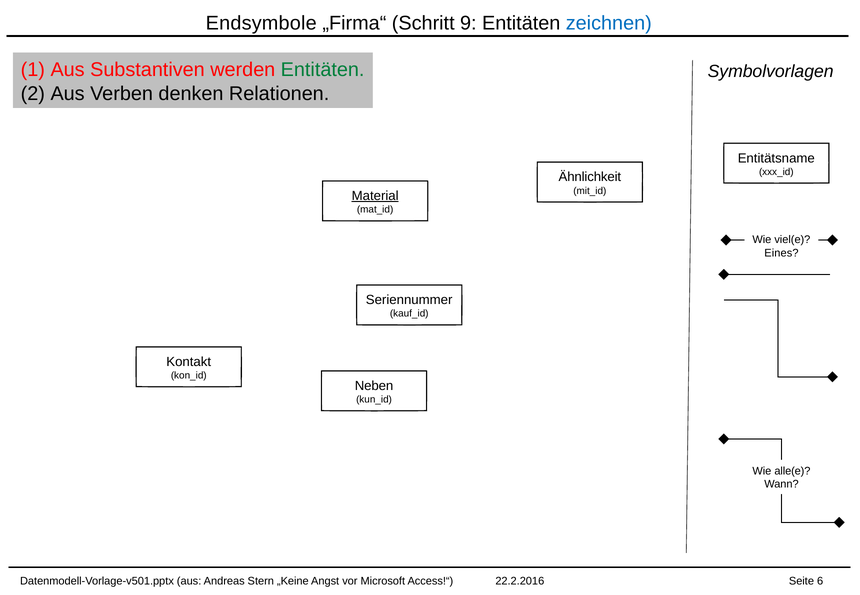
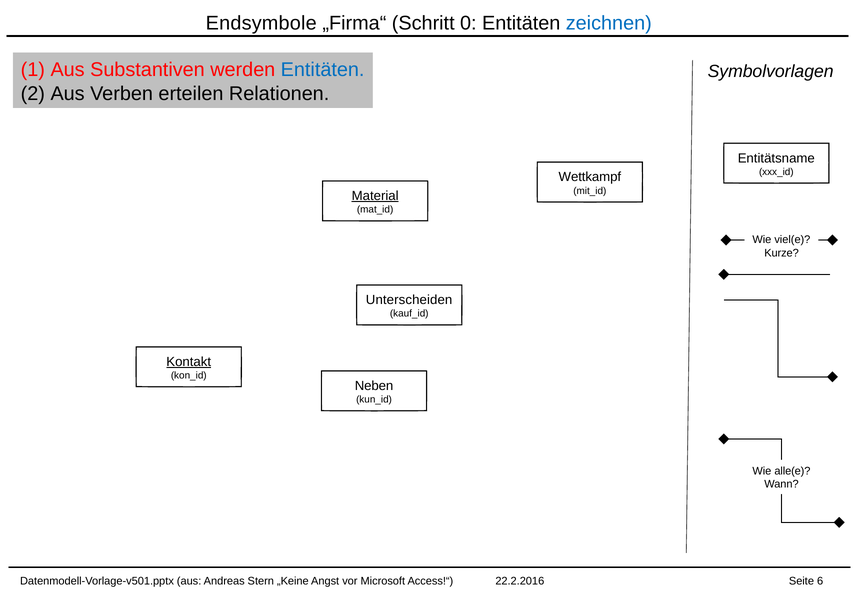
9: 9 -> 0
Entitäten at (323, 70) colour: green -> blue
denken: denken -> erteilen
Ähnlichkeit: Ähnlichkeit -> Wettkampf
Eines: Eines -> Kurze
Seriennummer: Seriennummer -> Unterscheiden
Kontakt underline: none -> present
